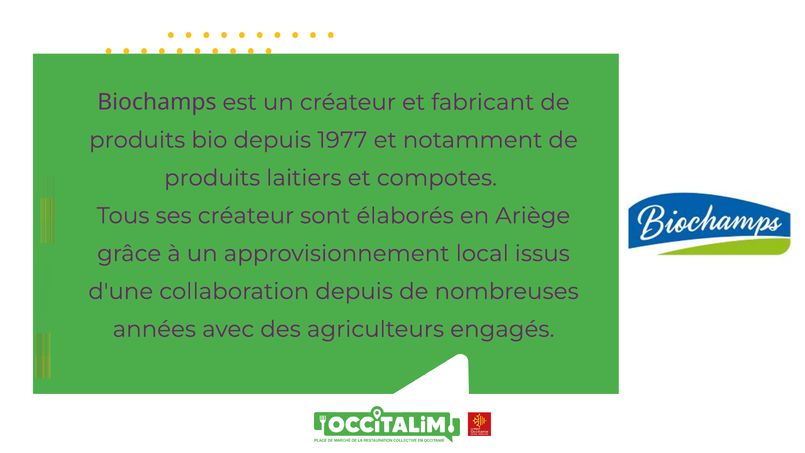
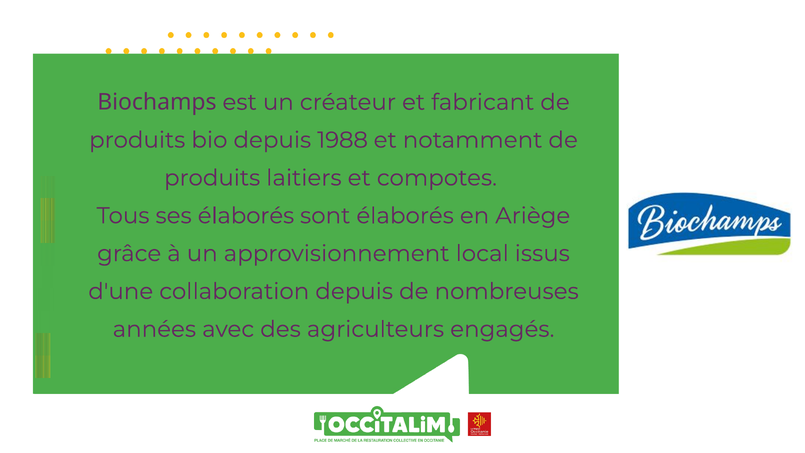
1977: 1977 -> 1988
ses créateur: créateur -> élaborés
